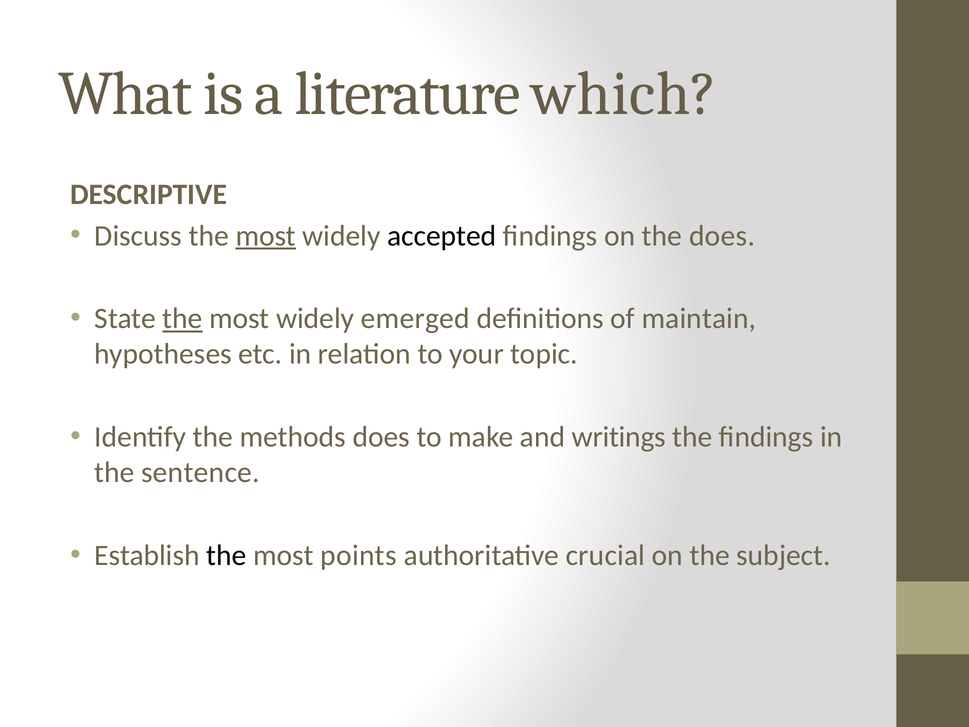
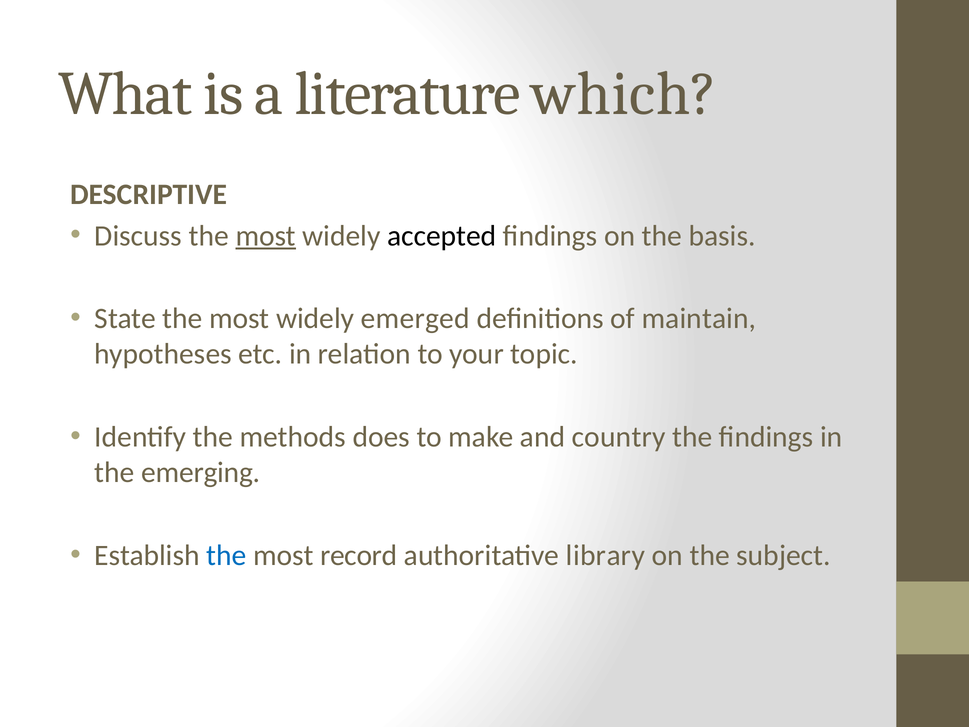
the does: does -> basis
the at (182, 319) underline: present -> none
writings: writings -> country
sentence: sentence -> emerging
the at (227, 555) colour: black -> blue
points: points -> record
crucial: crucial -> library
